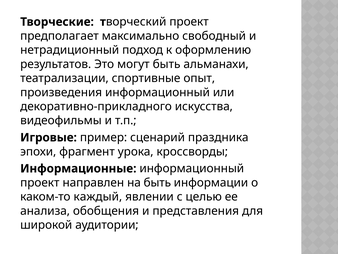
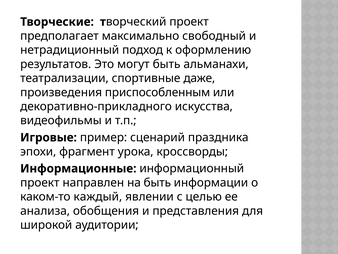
опыт: опыт -> даже
произведения информационный: информационный -> приспособленным
